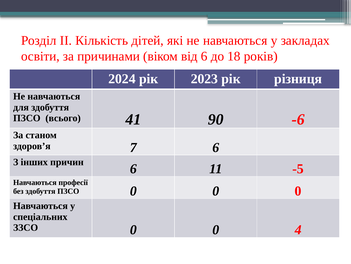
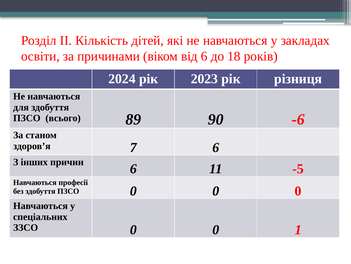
41: 41 -> 89
4: 4 -> 1
